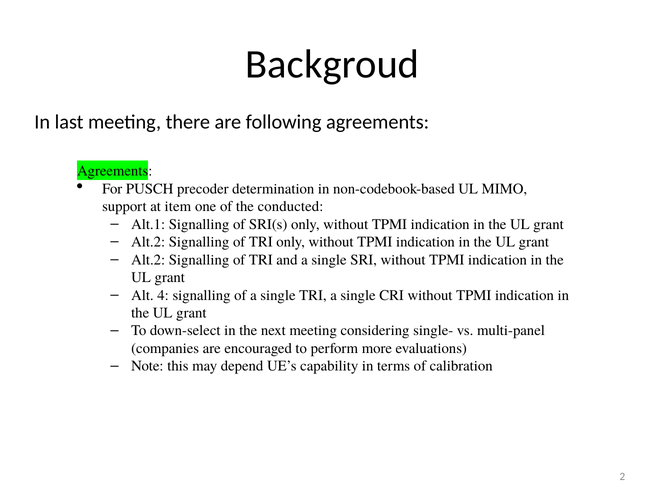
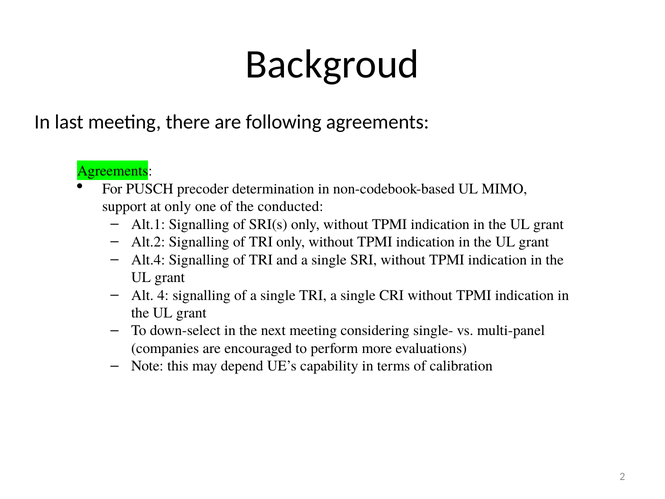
at item: item -> only
Alt.2 at (148, 260): Alt.2 -> Alt.4
